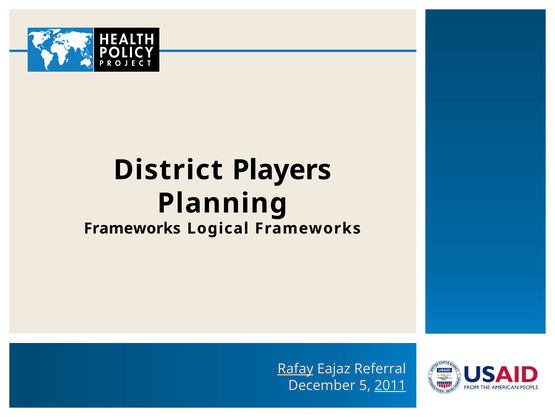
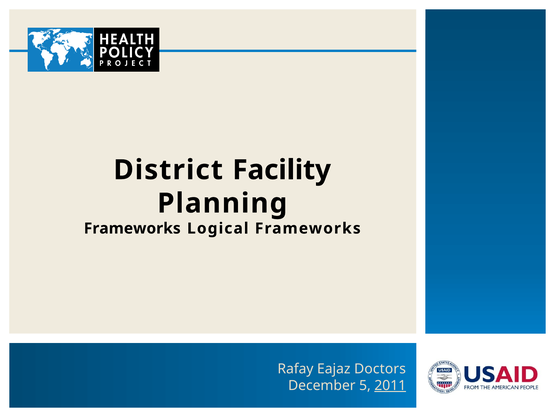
Players: Players -> Facility
Rafay underline: present -> none
Referral: Referral -> Doctors
